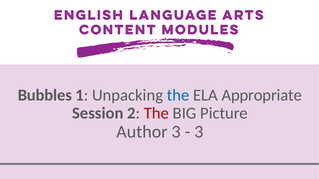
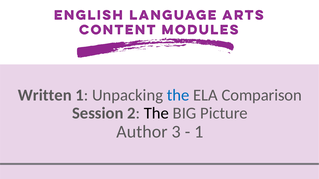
Bubbles: Bubbles -> Written
Appropriate: Appropriate -> Comparison
The at (156, 113) colour: red -> black
3 at (199, 132): 3 -> 1
